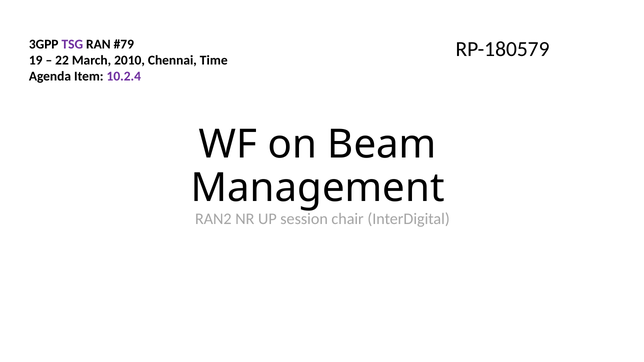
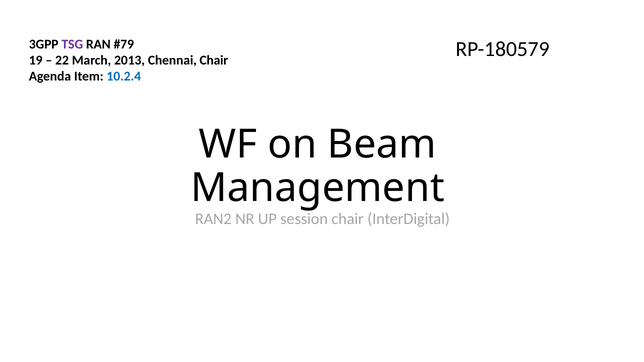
2010: 2010 -> 2013
Chennai Time: Time -> Chair
10.2.4 colour: purple -> blue
